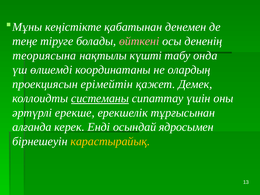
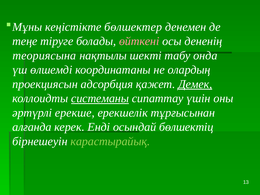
қабатынан: қабатынан -> бөлшектер
күшті: күшті -> шекті
ерімейтін: ерімейтін -> адсорбция
Демек underline: none -> present
ядросымен: ядросымен -> бөлшектіц
карастырайық colour: yellow -> light green
